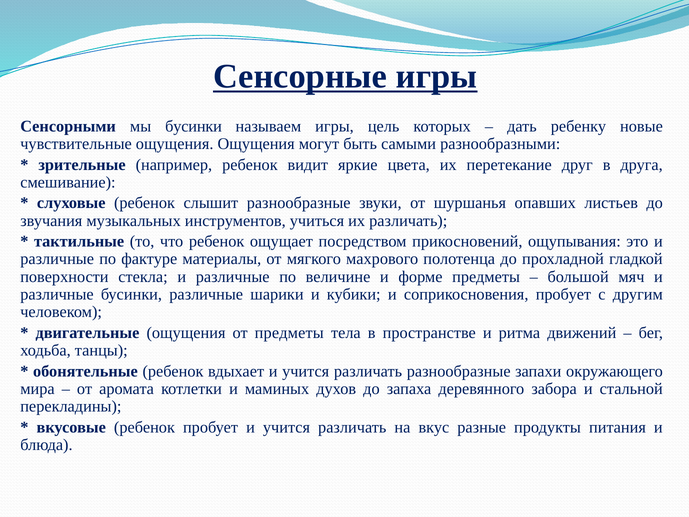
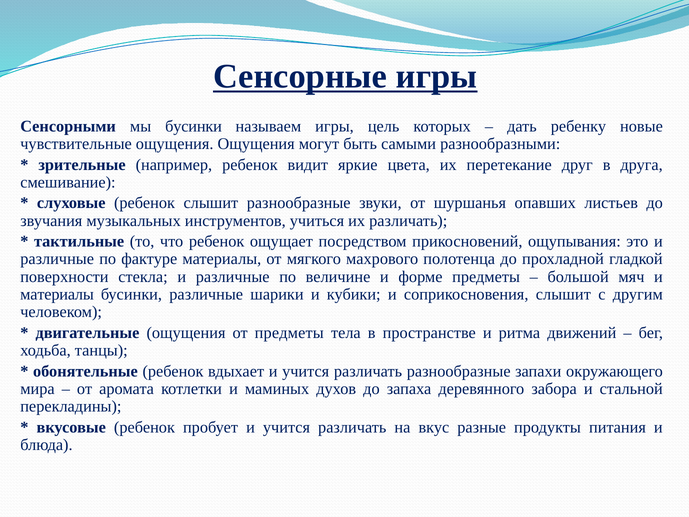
различные at (57, 294): различные -> материалы
соприкосновения пробует: пробует -> слышит
